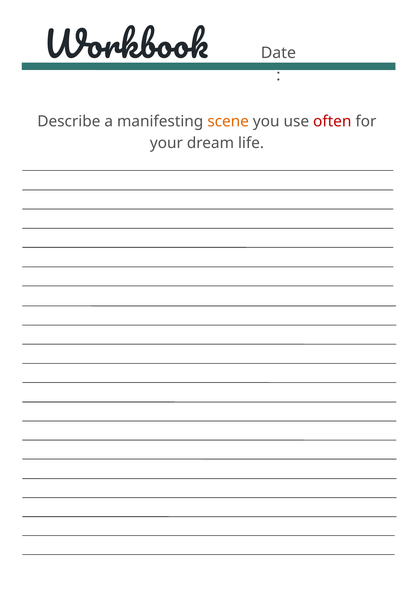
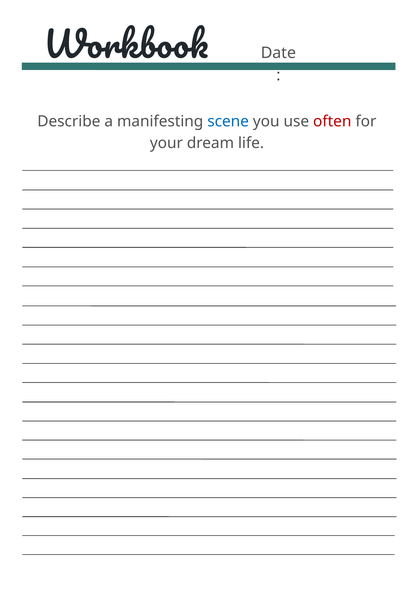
scene colour: orange -> blue
